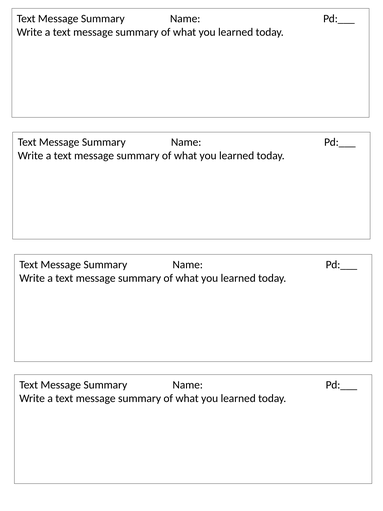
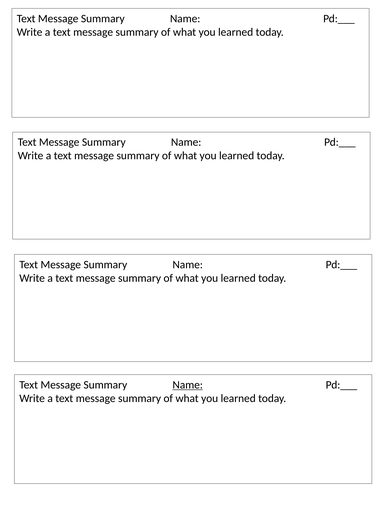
Name at (188, 385) underline: none -> present
